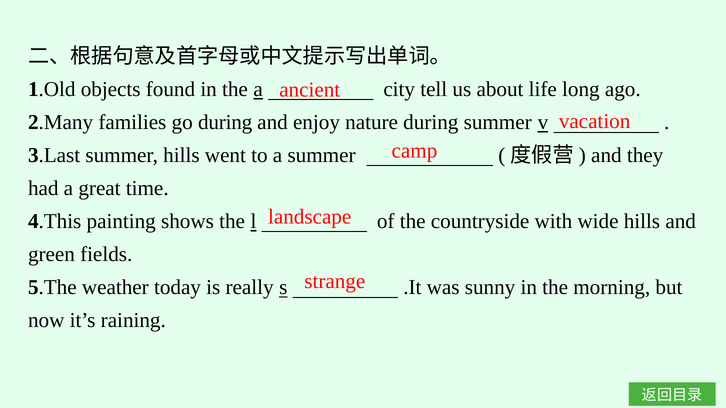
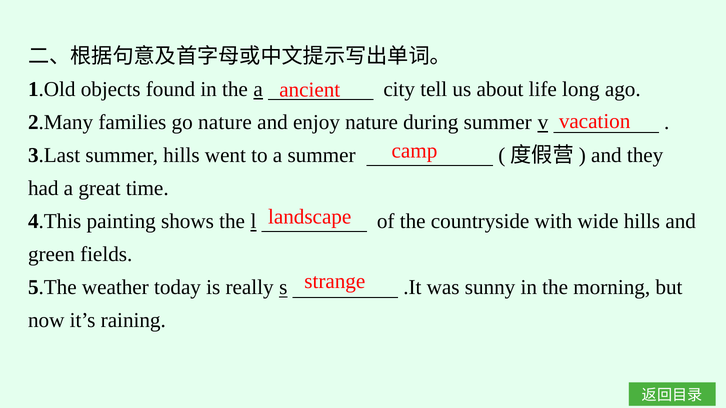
go during: during -> nature
